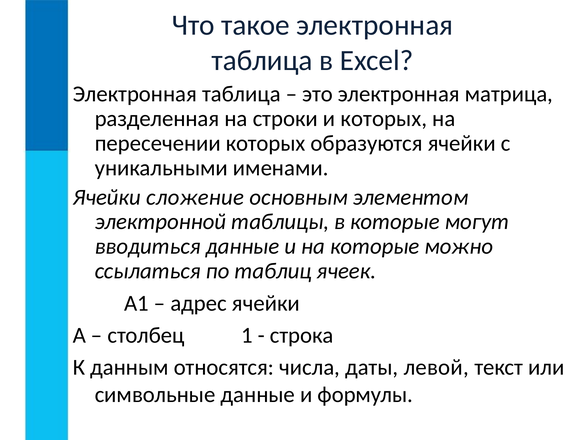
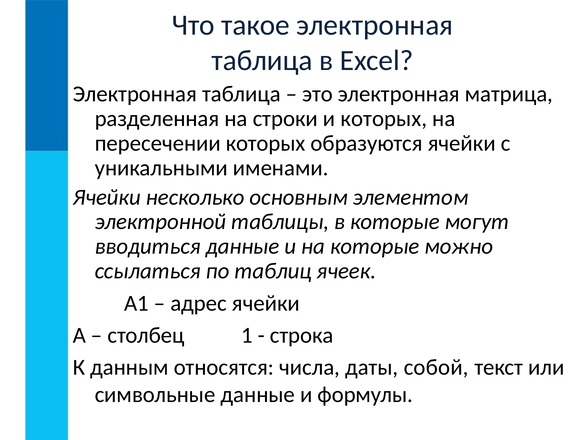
сложение: сложение -> несколько
левой: левой -> собой
